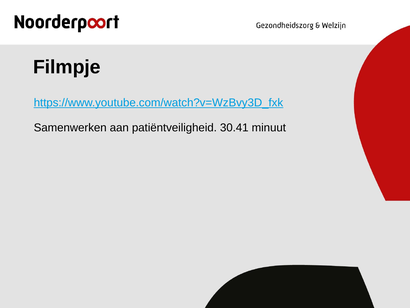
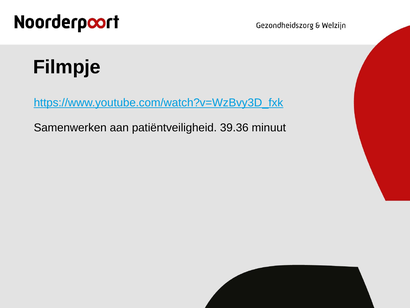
30.41: 30.41 -> 39.36
